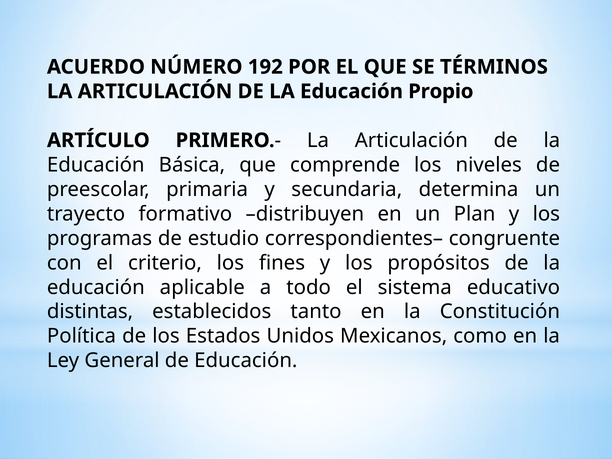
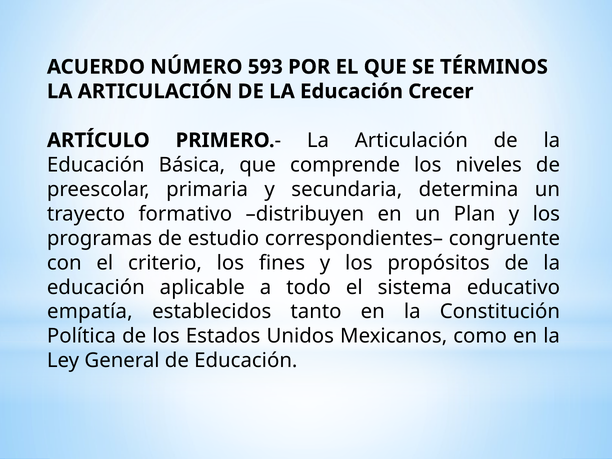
192: 192 -> 593
Propio: Propio -> Crecer
distintas: distintas -> empatía
